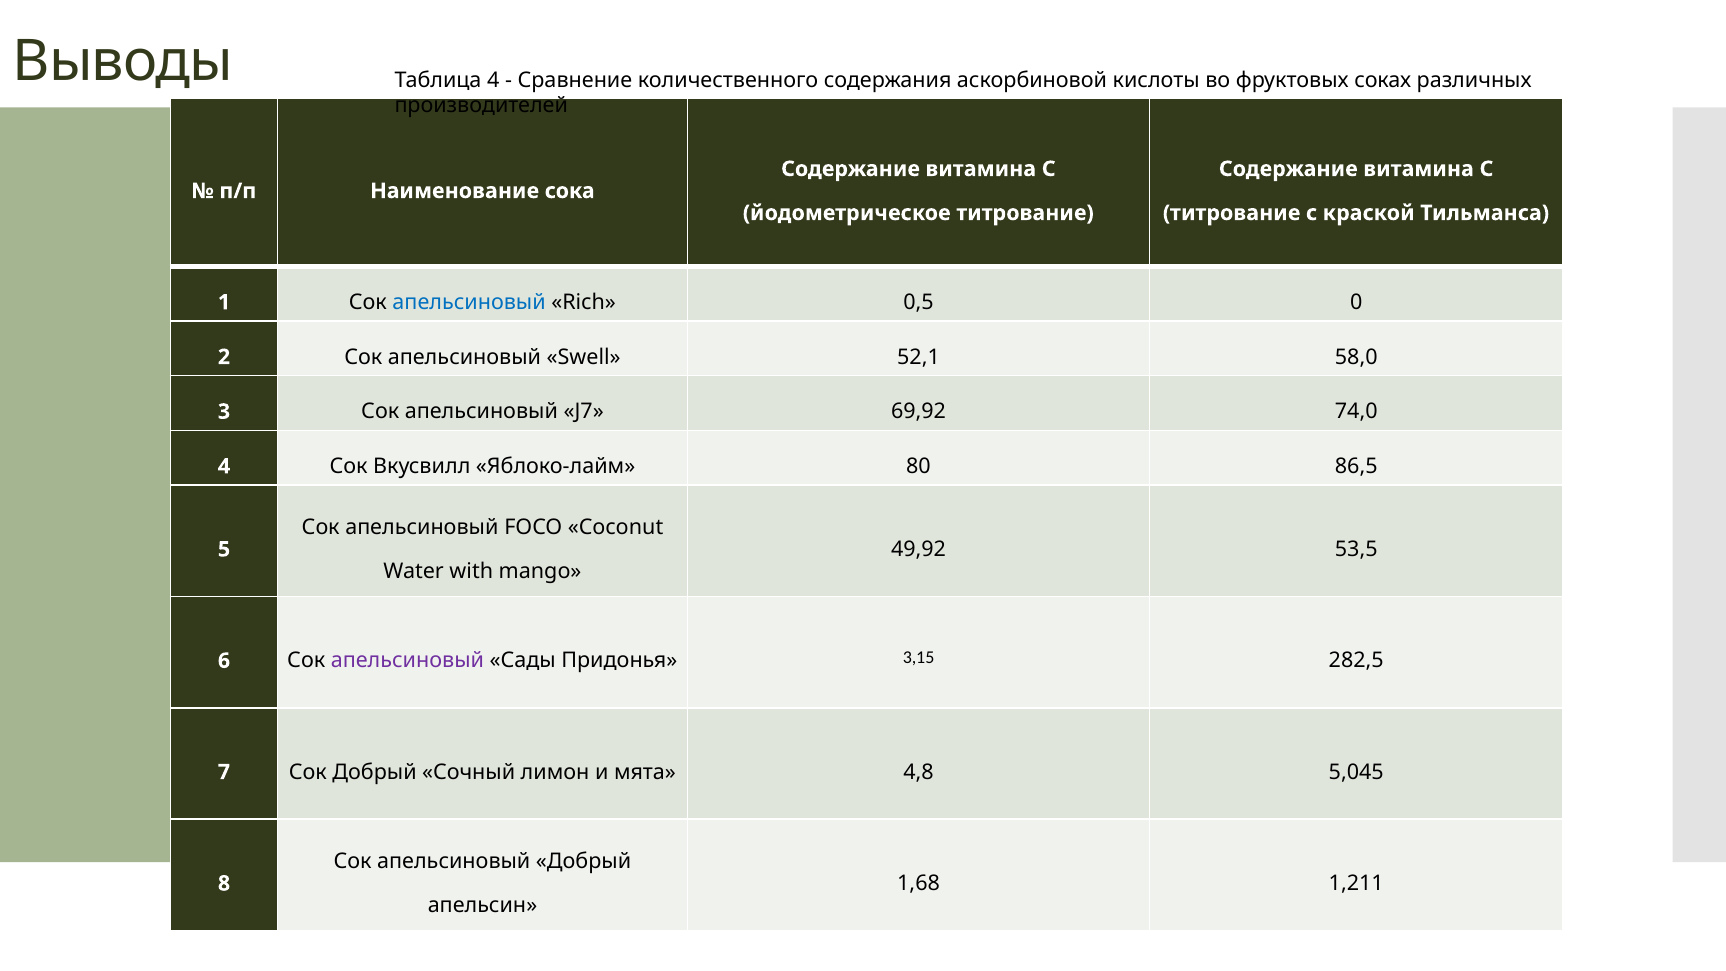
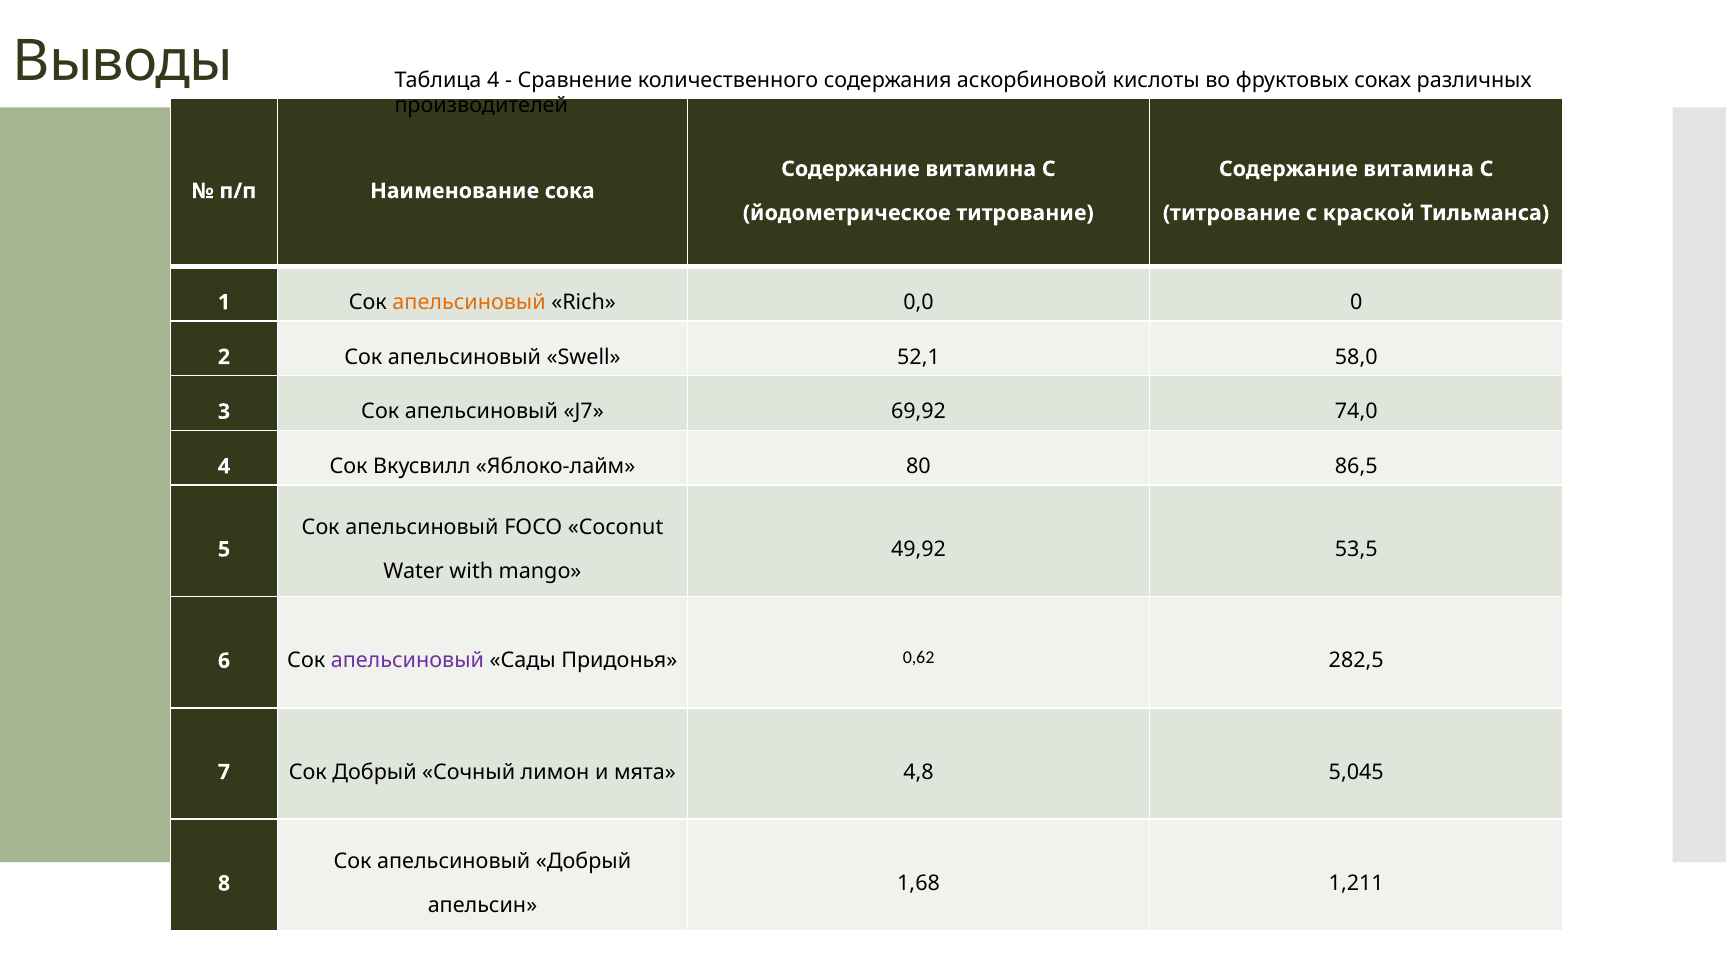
апельсиновый at (469, 302) colour: blue -> orange
0,5: 0,5 -> 0,0
3,15: 3,15 -> 0,62
